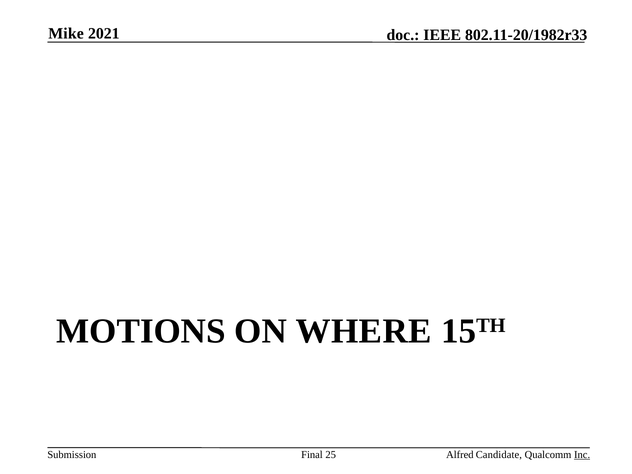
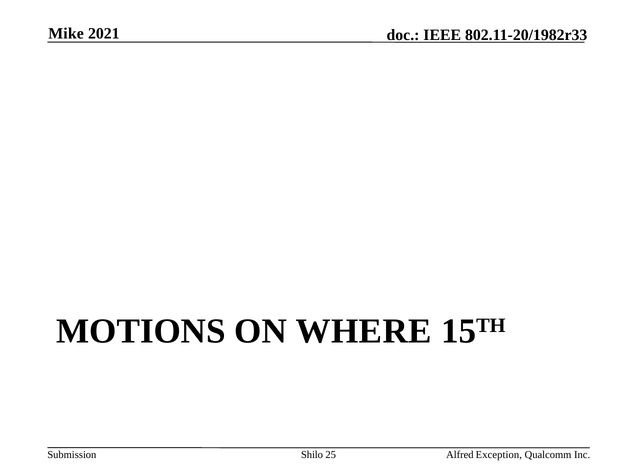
Final: Final -> Shilo
Candidate: Candidate -> Exception
Inc underline: present -> none
